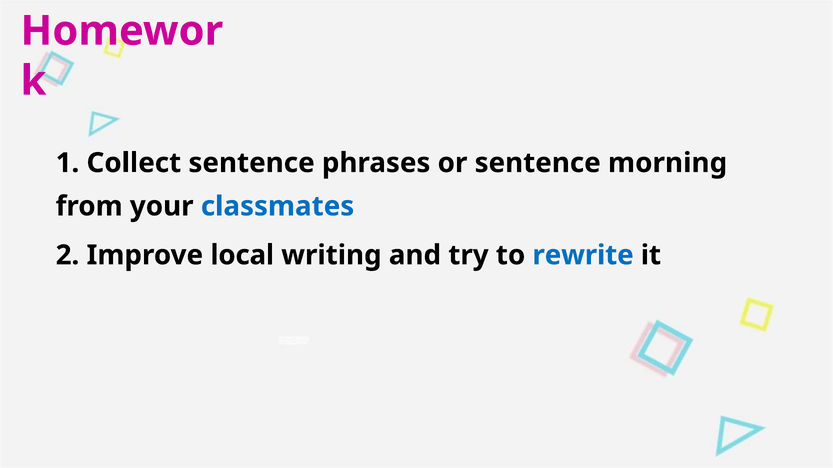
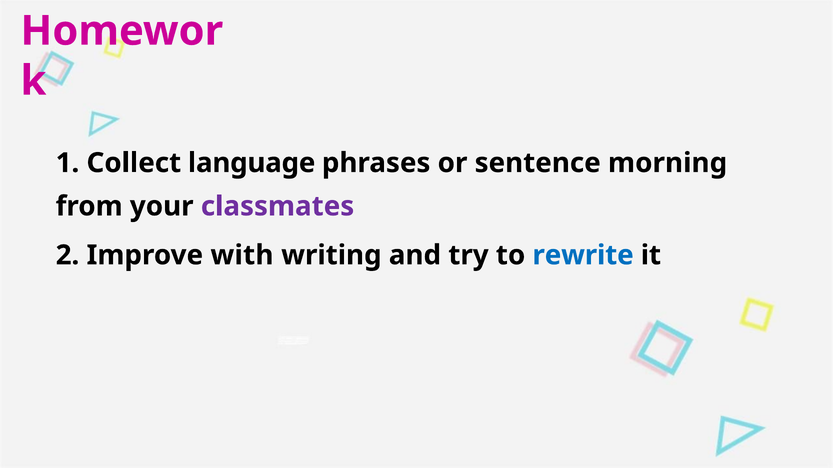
Collect sentence: sentence -> language
classmates colour: blue -> purple
local: local -> with
